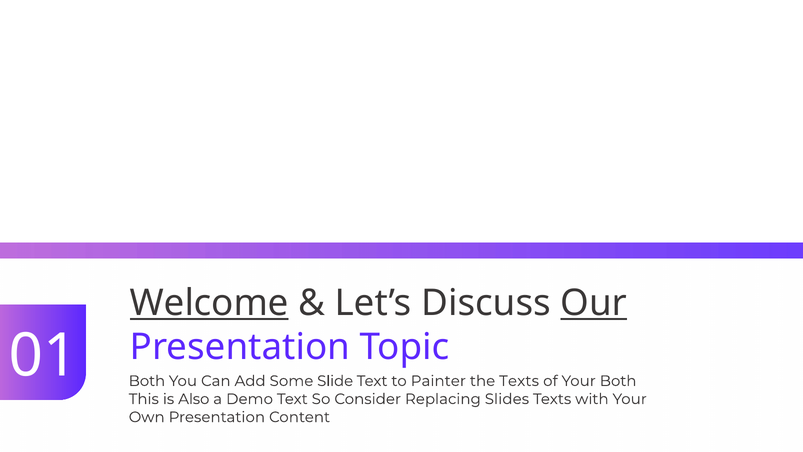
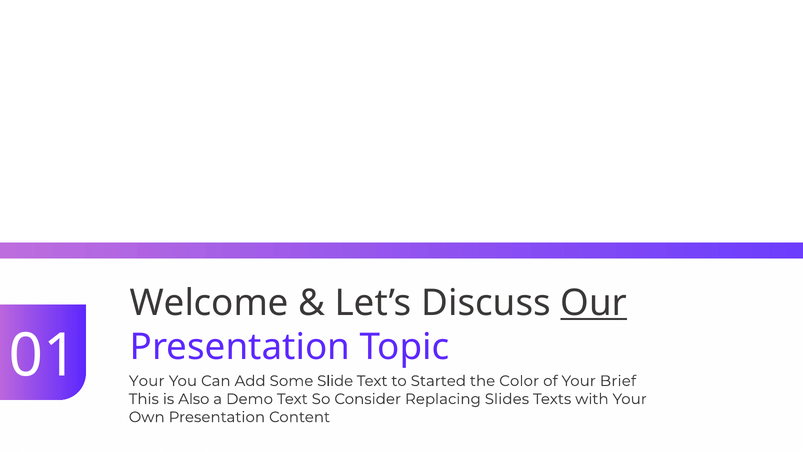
Welcome underline: present -> none
Both at (147, 381): Both -> Your
Painter: Painter -> Started
the Texts: Texts -> Color
Your Both: Both -> Brief
